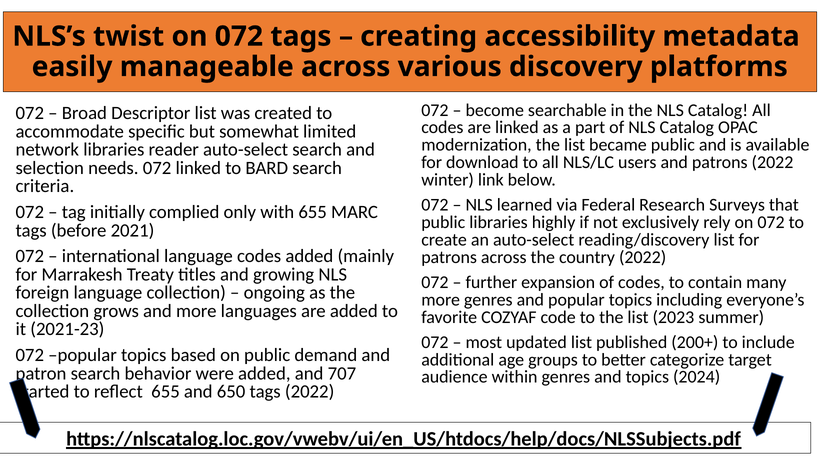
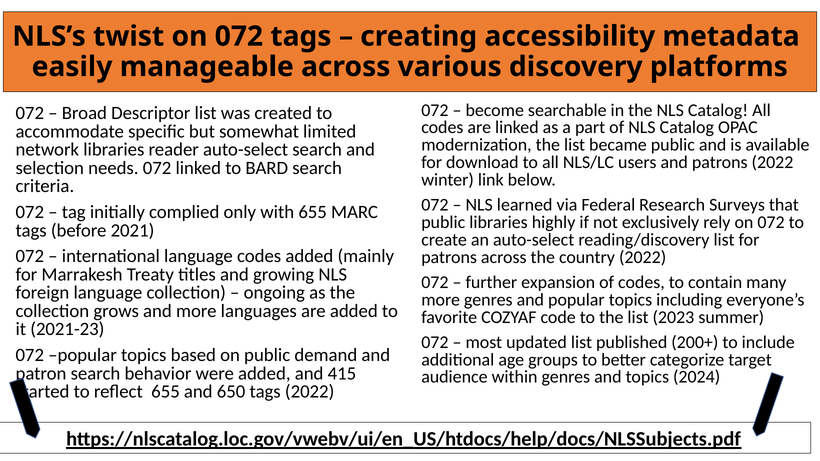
707: 707 -> 415
